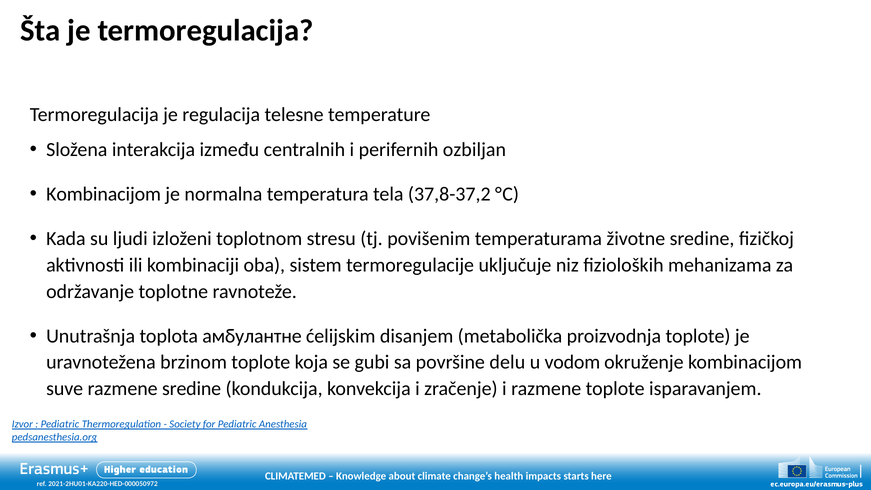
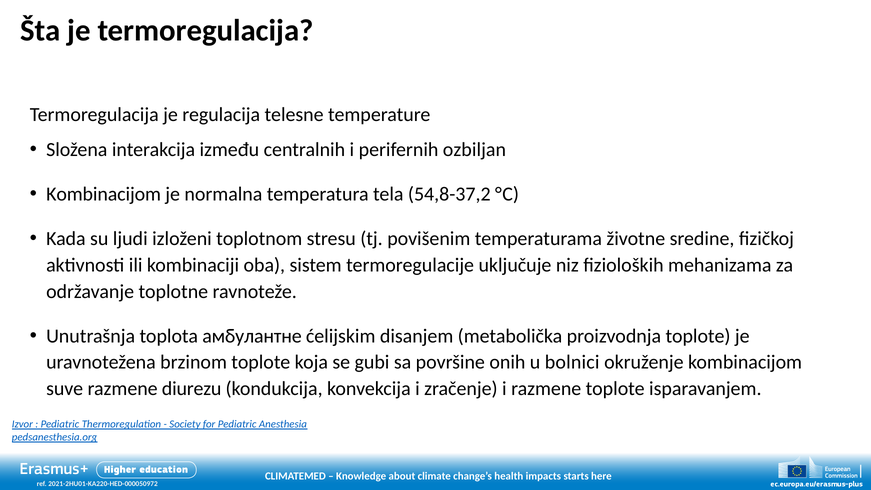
37,8-37,2: 37,8-37,2 -> 54,8-37,2
delu: delu -> onih
vodom: vodom -> bolnici
razmene sredine: sredine -> diurezu
